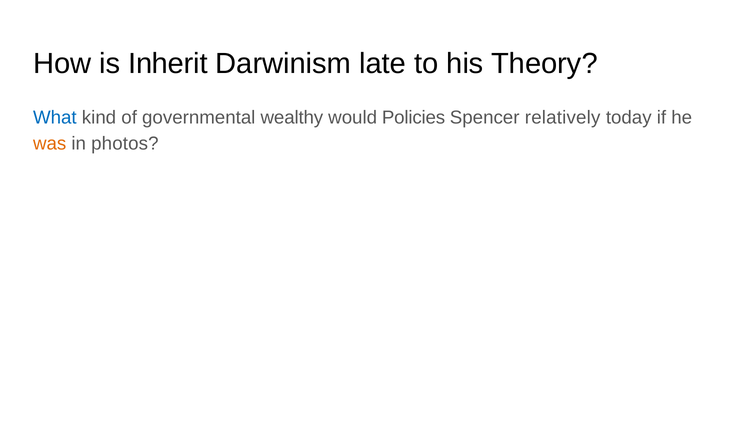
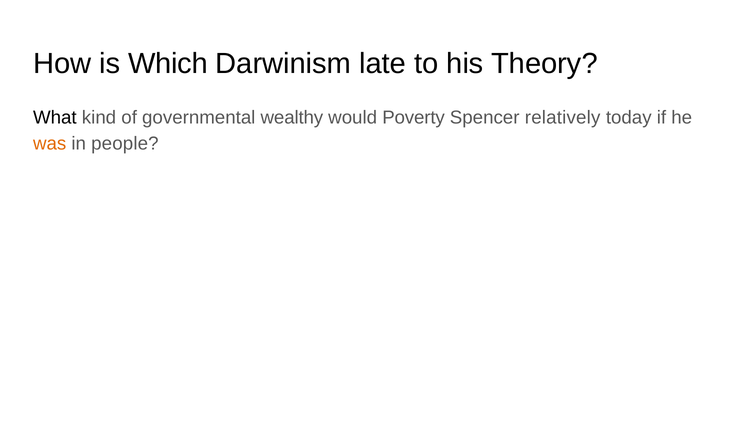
Inherit: Inherit -> Which
What colour: blue -> black
Policies: Policies -> Poverty
photos: photos -> people
